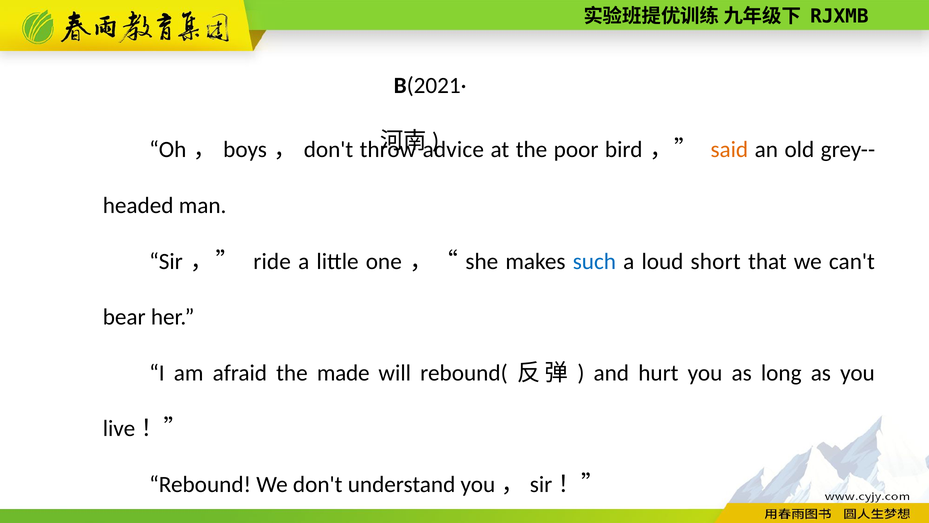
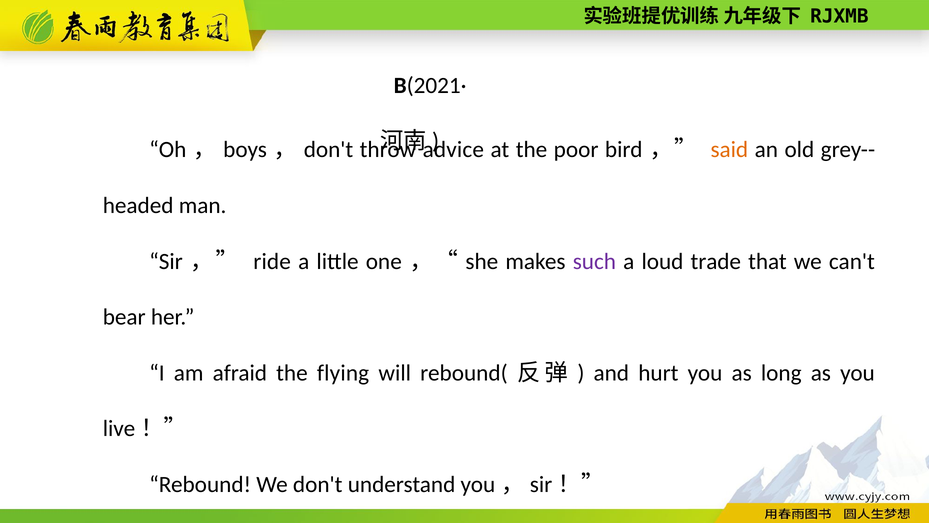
such colour: blue -> purple
short: short -> trade
made: made -> flying
